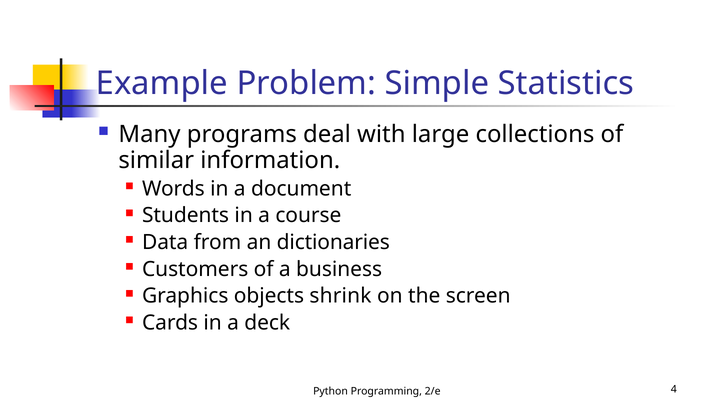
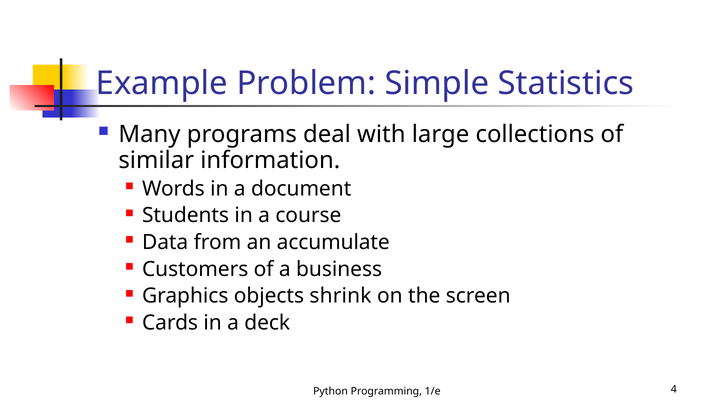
dictionaries: dictionaries -> accumulate
2/e: 2/e -> 1/e
